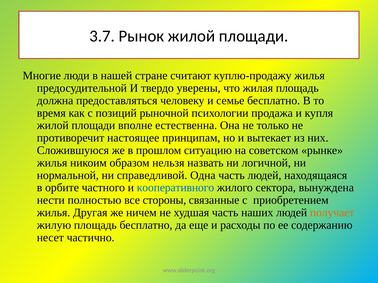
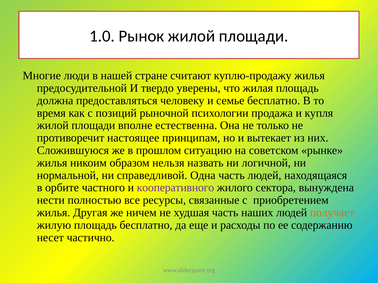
3.7: 3.7 -> 1.0
кооперативного colour: blue -> purple
стороны: стороны -> ресурсы
